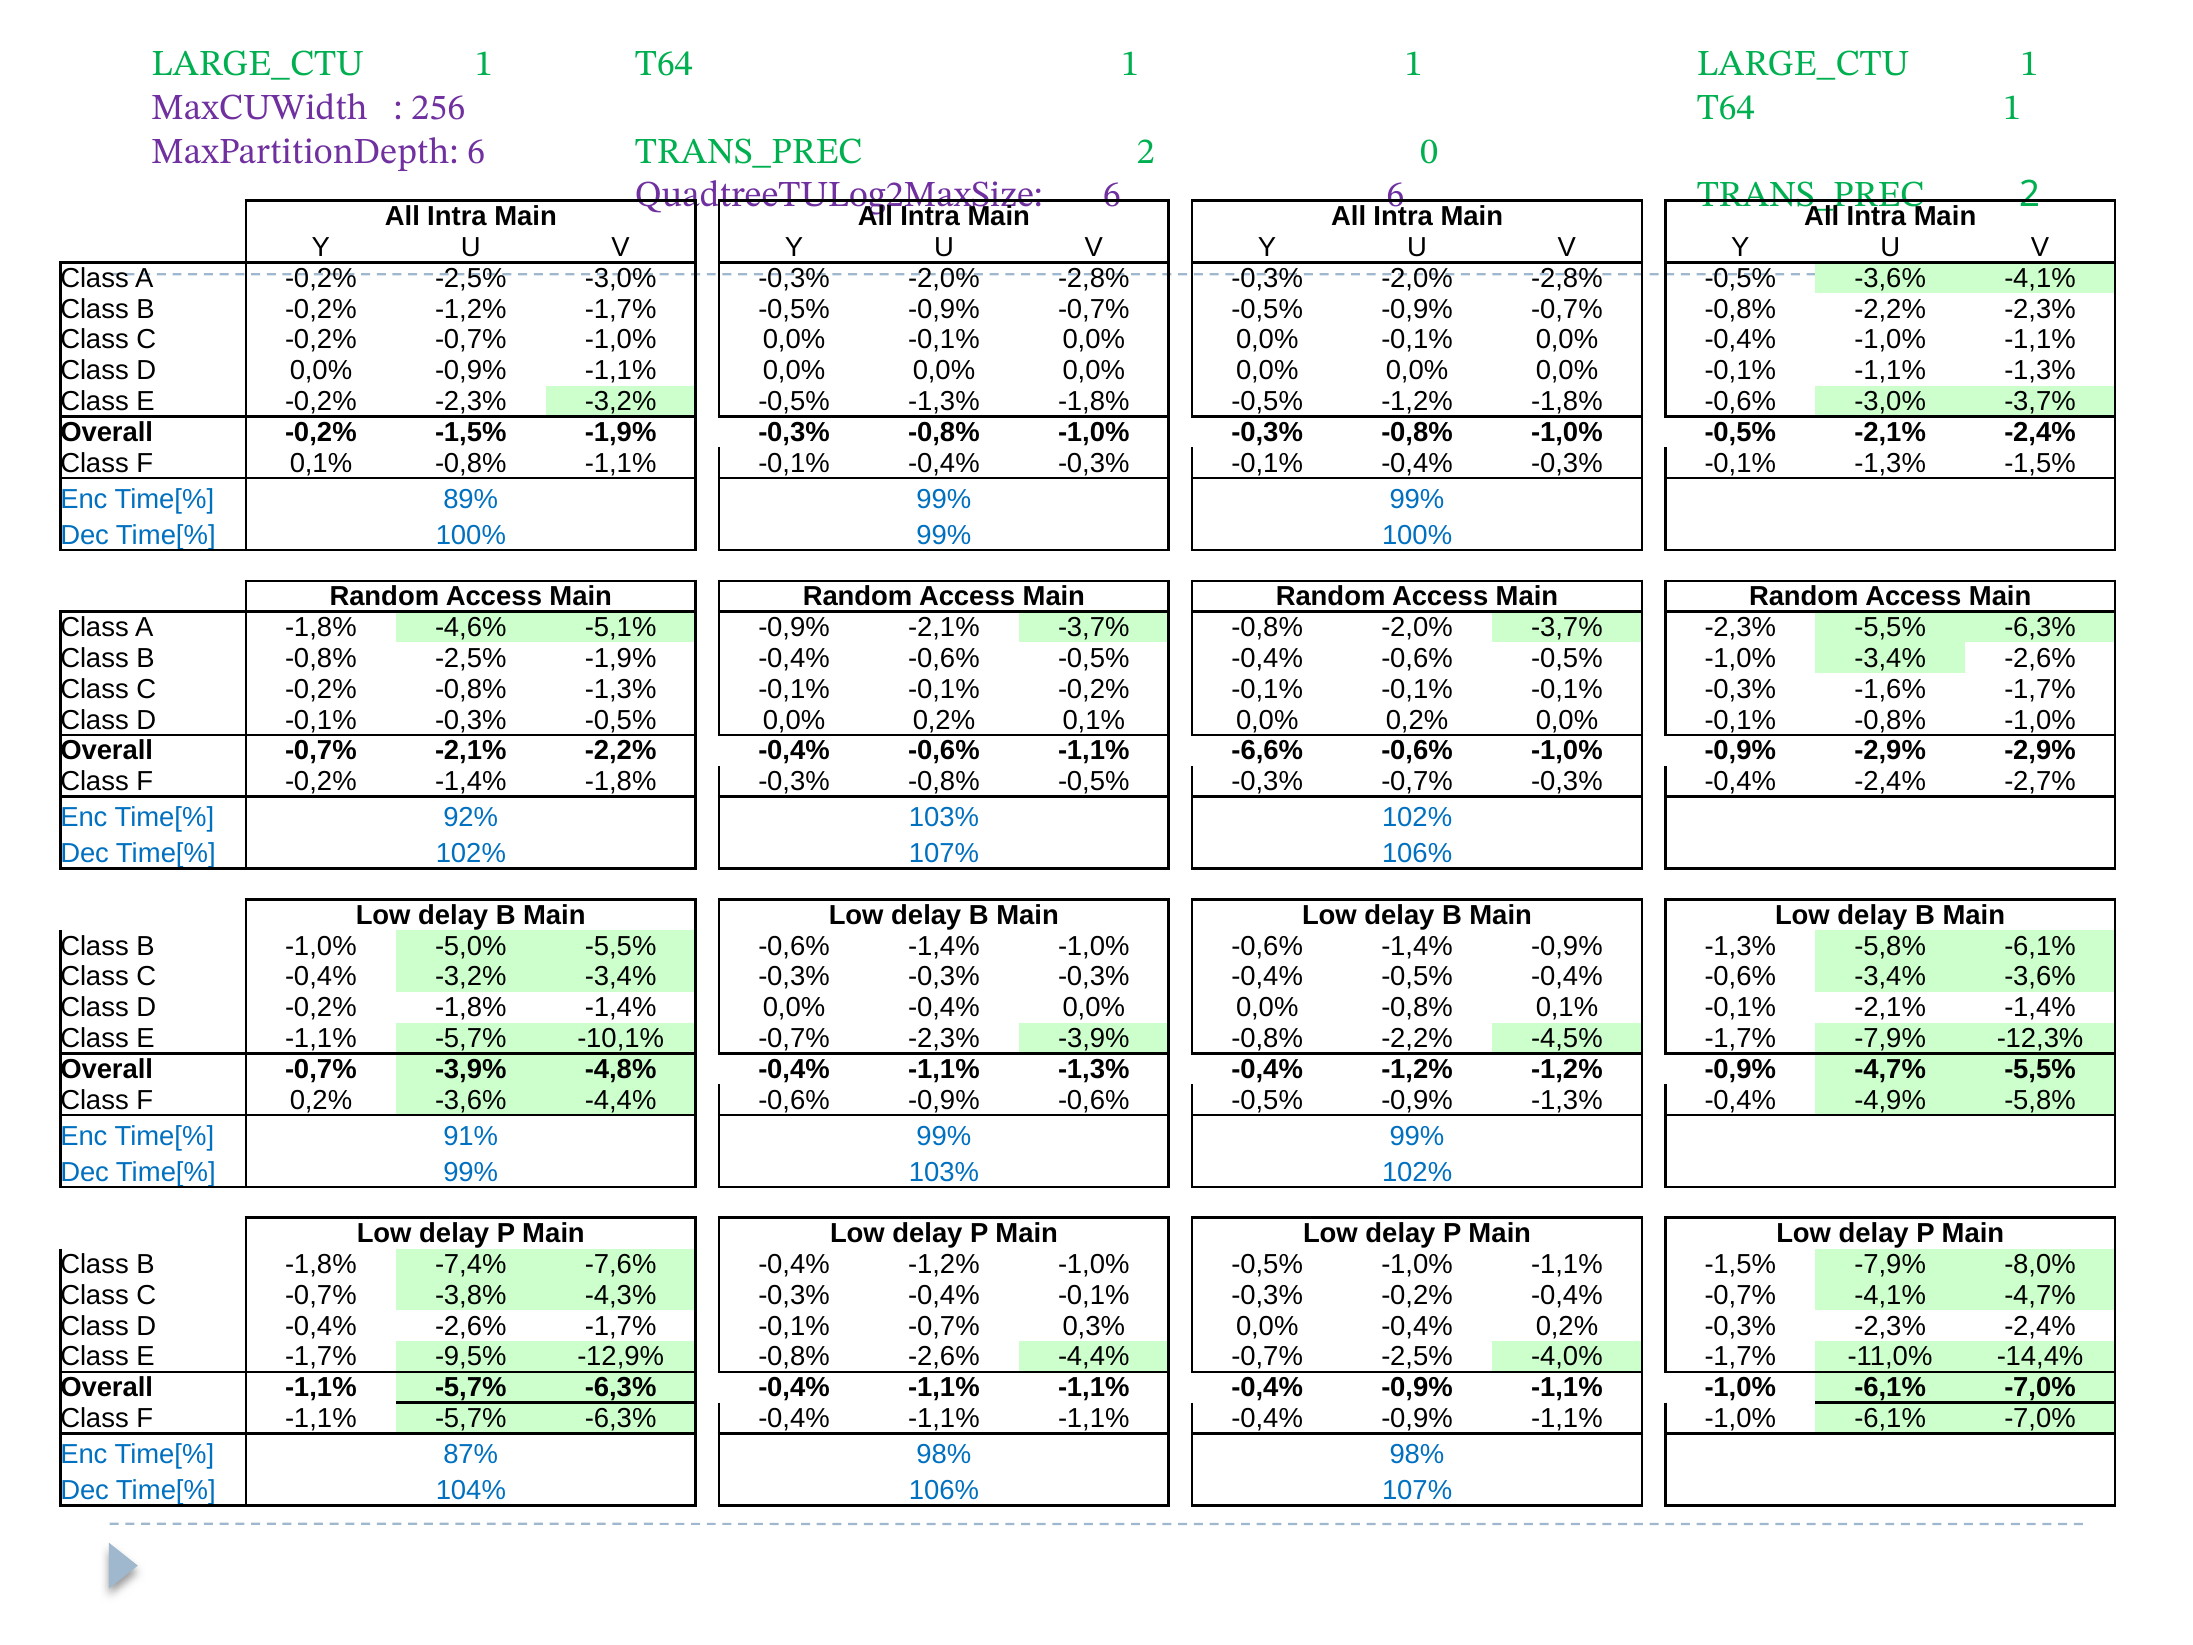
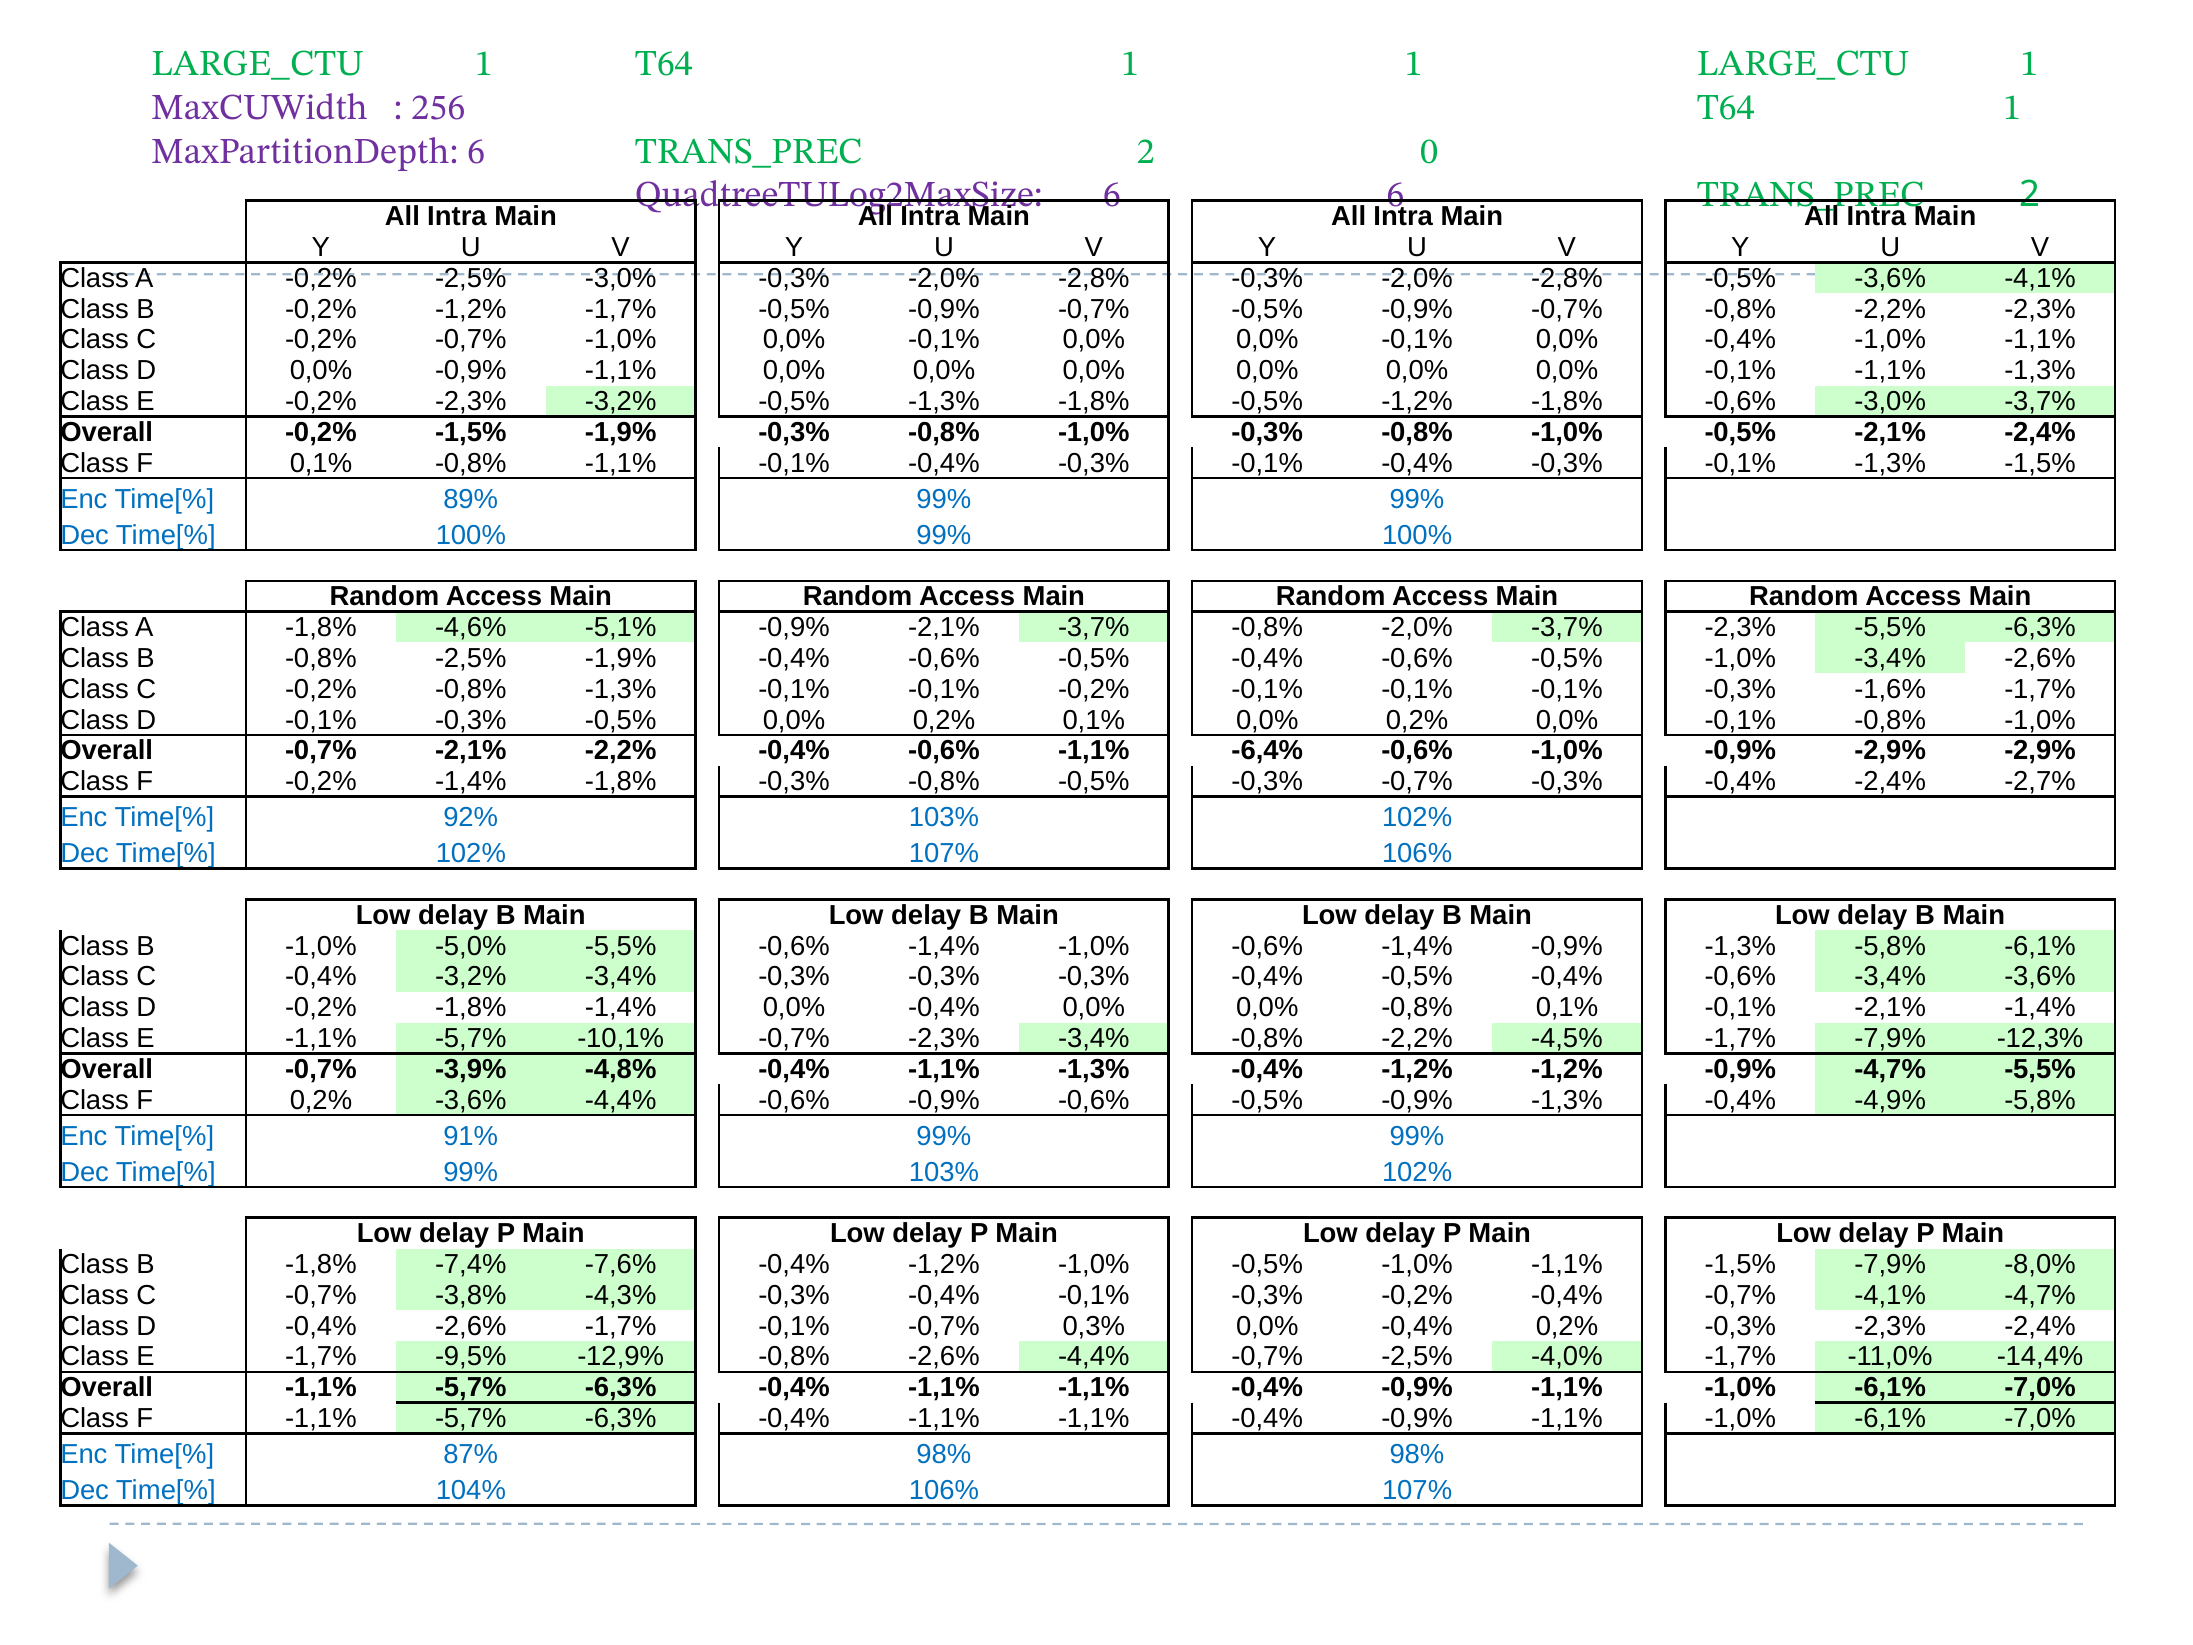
-6,6%: -6,6% -> -6,4%
-2,3% -3,9%: -3,9% -> -3,4%
